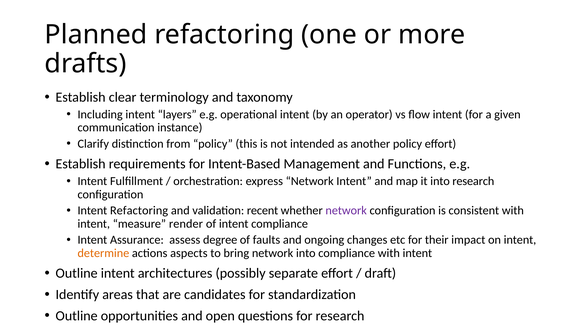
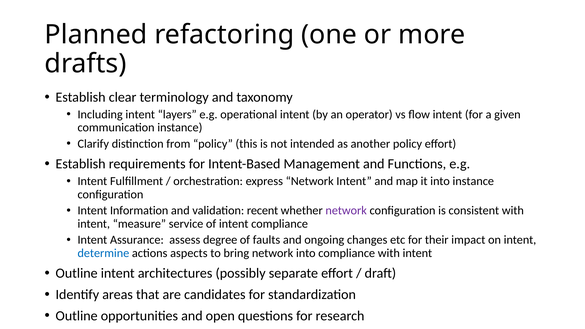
into research: research -> instance
Intent Refactoring: Refactoring -> Information
render: render -> service
determine colour: orange -> blue
